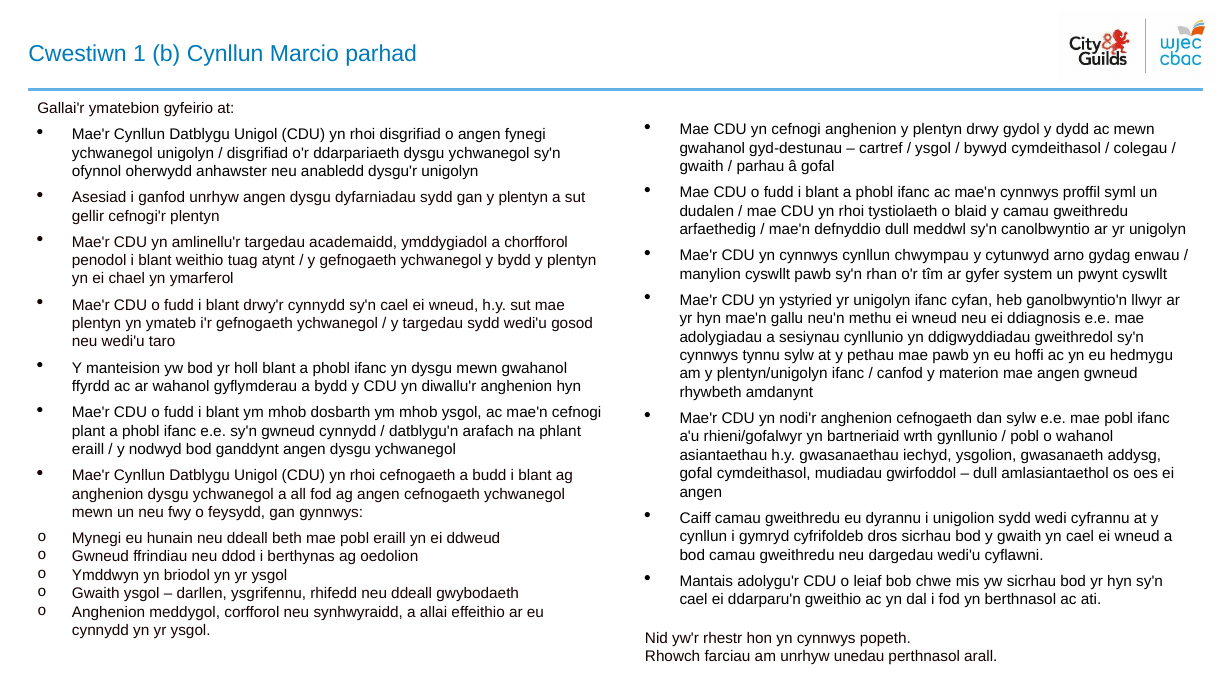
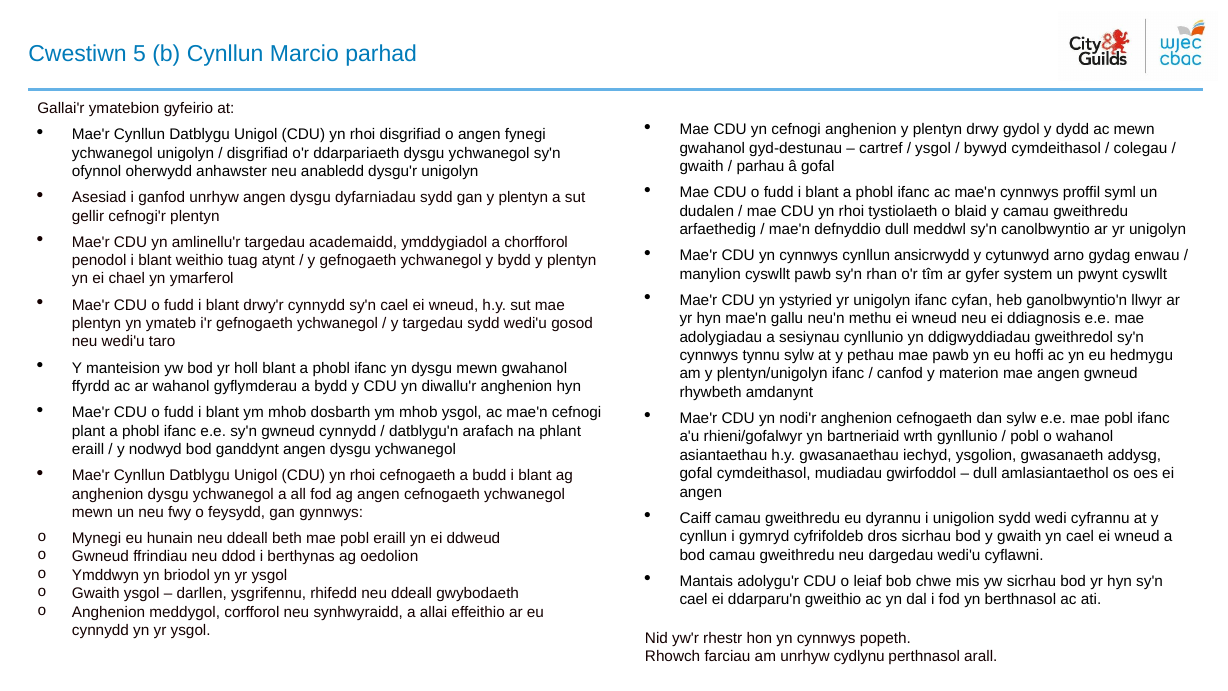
1: 1 -> 5
chwympau: chwympau -> ansicrwydd
unedau: unedau -> cydlynu
